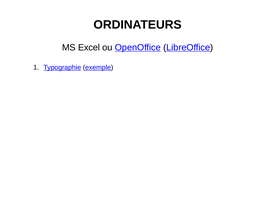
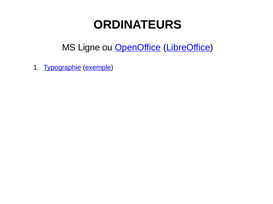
Excel: Excel -> Ligne
